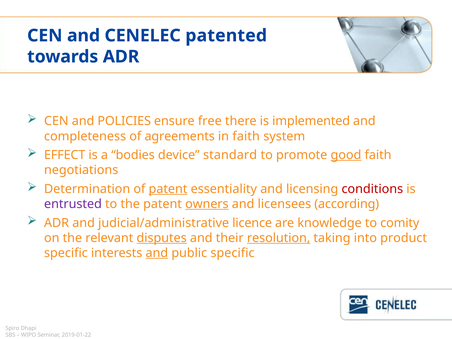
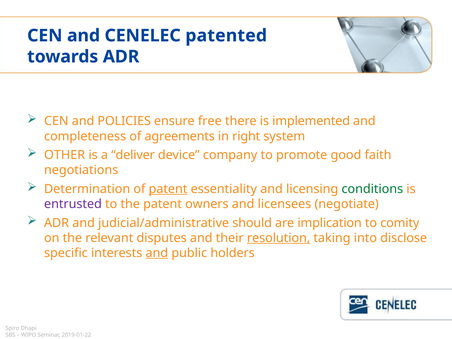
in faith: faith -> right
EFFECT: EFFECT -> OTHER
bodies: bodies -> deliver
standard: standard -> company
good underline: present -> none
conditions colour: red -> green
owners underline: present -> none
according: according -> negotiate
licence: licence -> should
knowledge: knowledge -> implication
disputes underline: present -> none
product: product -> disclose
public specific: specific -> holders
